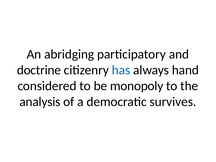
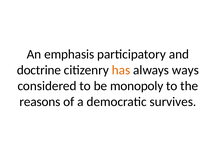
abridging: abridging -> emphasis
has colour: blue -> orange
hand: hand -> ways
analysis: analysis -> reasons
